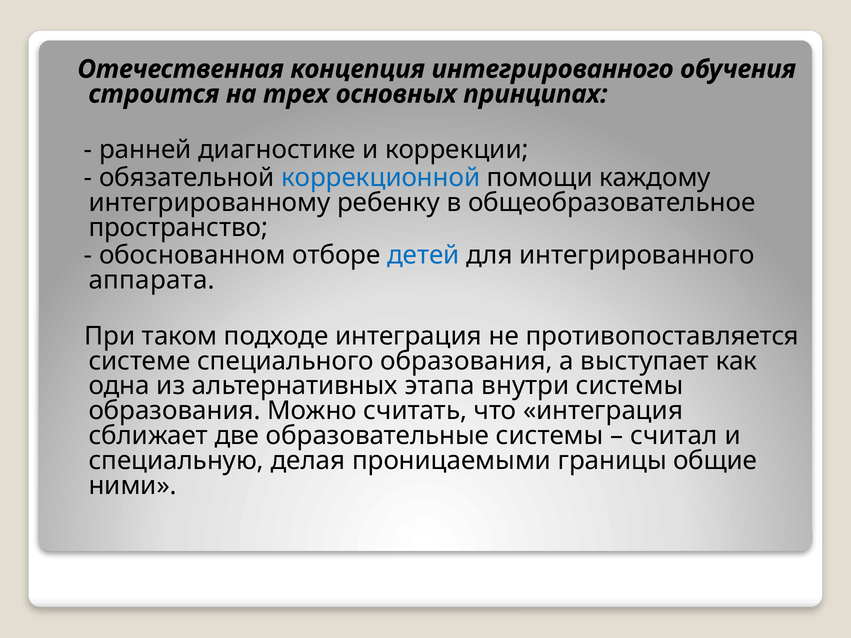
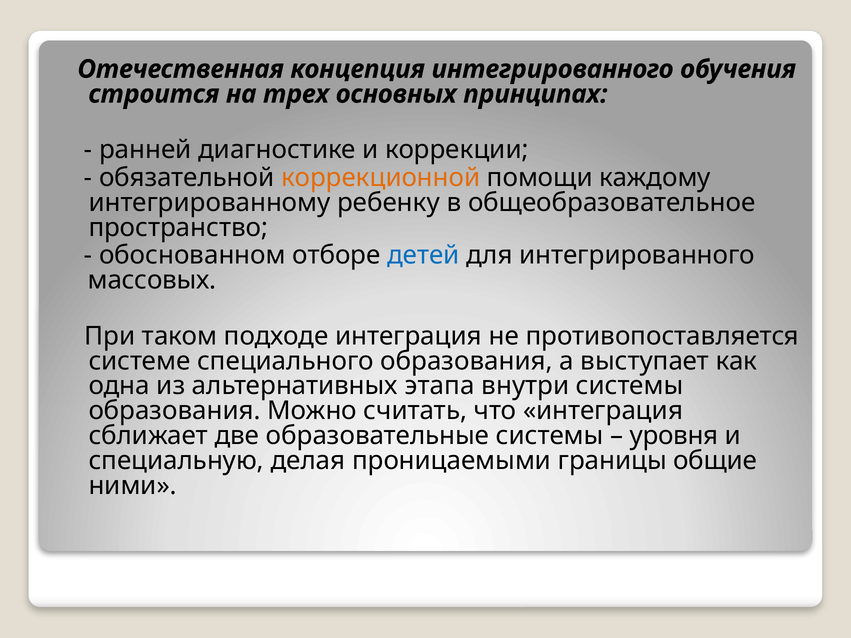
коррекционной colour: blue -> orange
аппарата: аппарата -> массовых
считал: считал -> уровня
